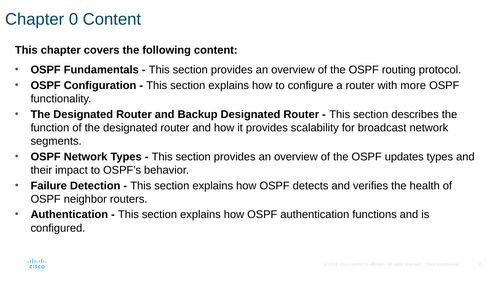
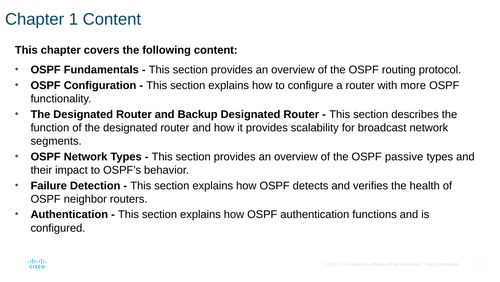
0: 0 -> 1
updates: updates -> passive
